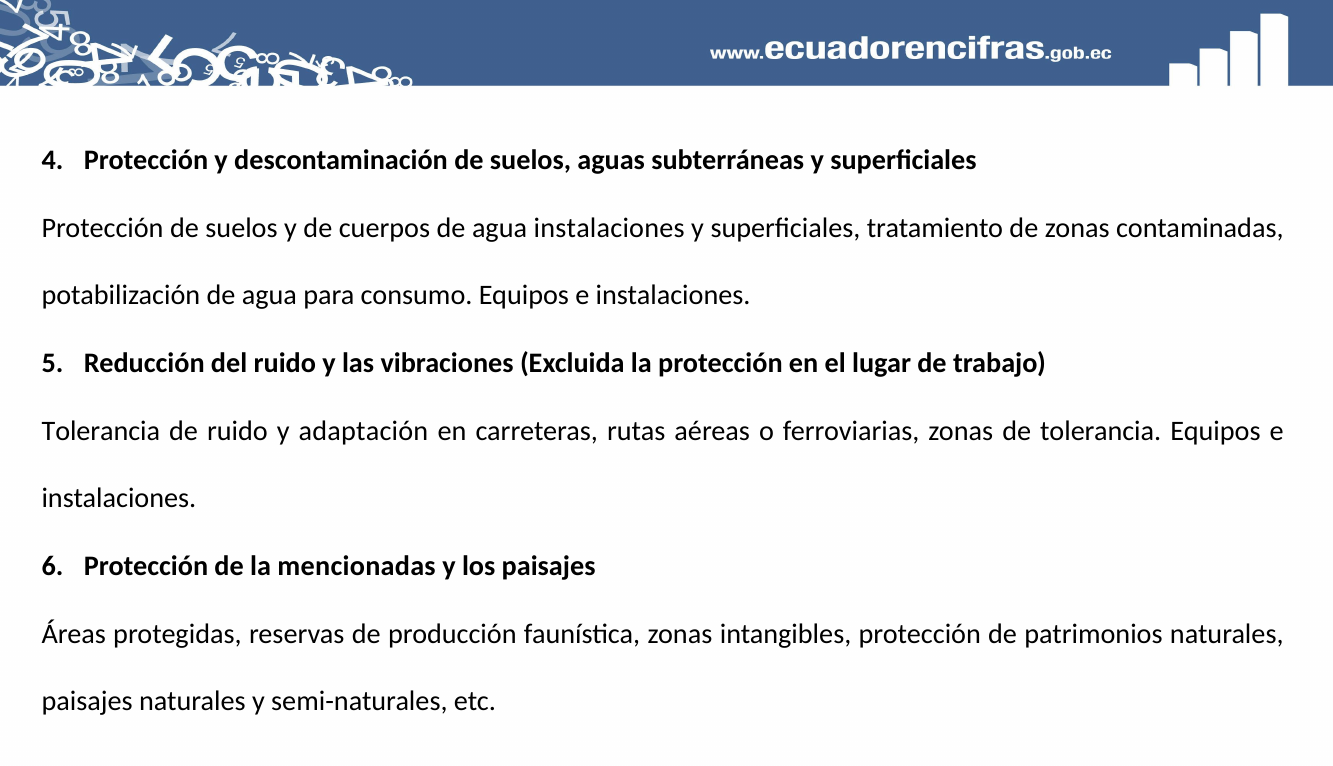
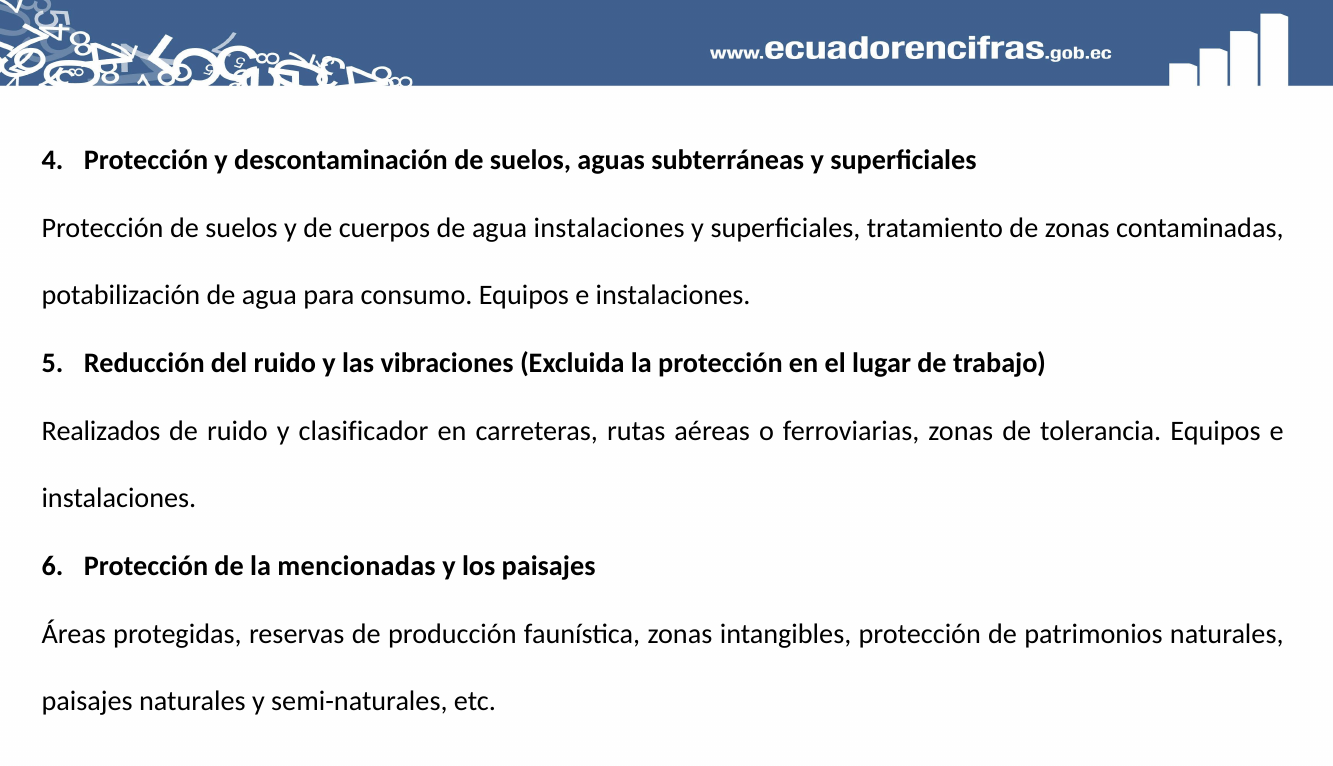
Tolerancia at (101, 431): Tolerancia -> Realizados
adaptación: adaptación -> clasificador
